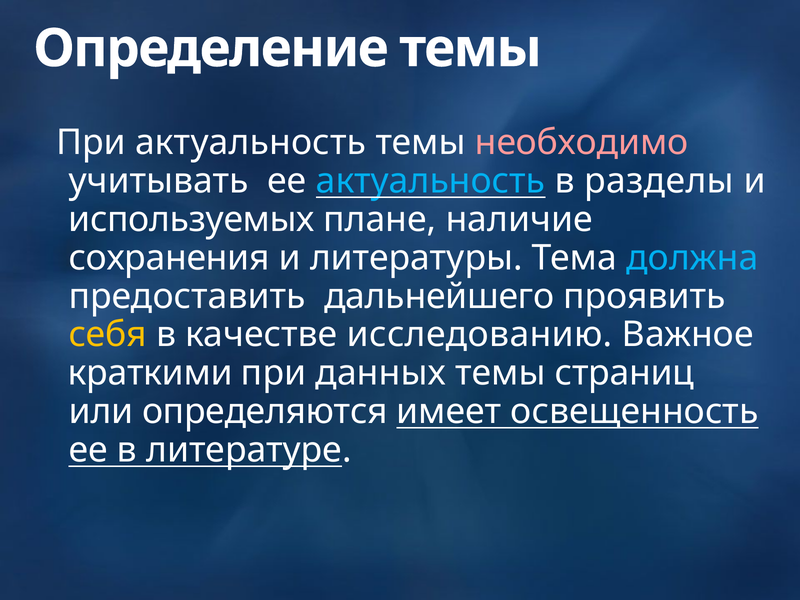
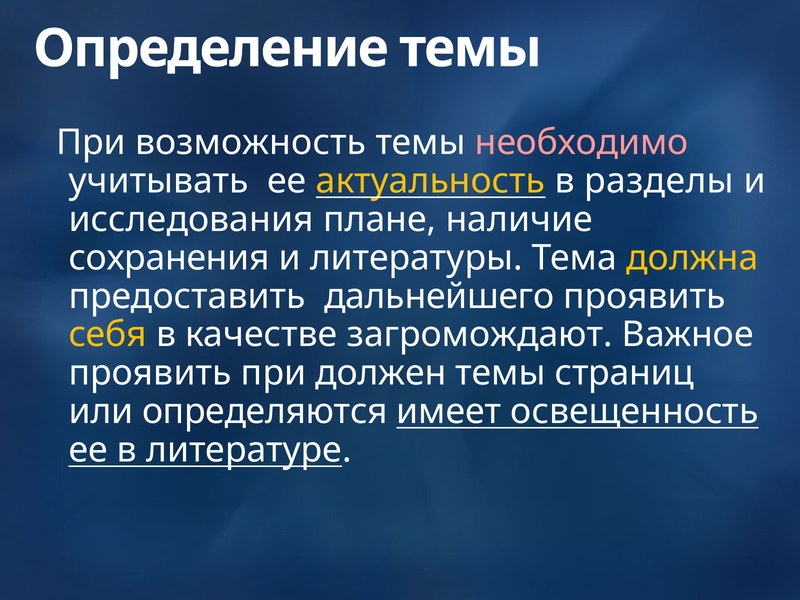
При актуальность: актуальность -> возможность
актуальность at (431, 181) colour: light blue -> yellow
используемых: используемых -> исследования
должна colour: light blue -> yellow
исследованию: исследованию -> загромождают
краткими at (150, 373): краткими -> проявить
данных: данных -> должен
